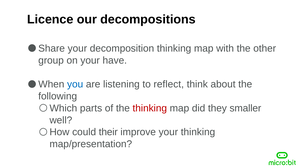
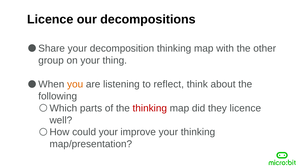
have: have -> thing
you colour: blue -> orange
they smaller: smaller -> licence
could their: their -> your
